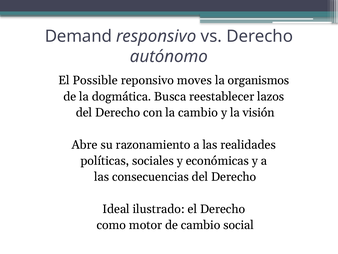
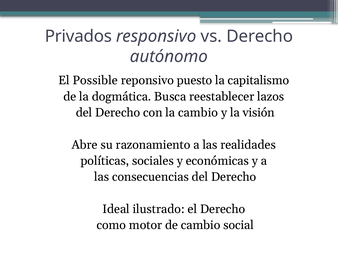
Demand: Demand -> Privados
moves: moves -> puesto
organismos: organismos -> capitalismo
